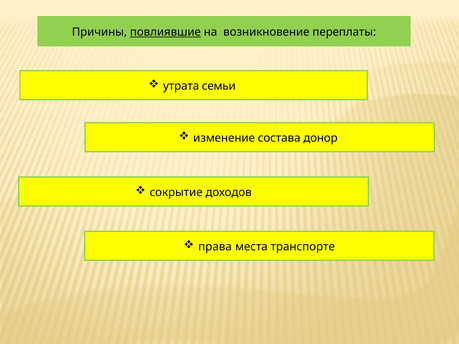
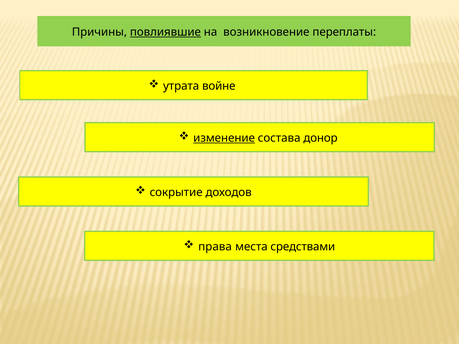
семьи: семьи -> войне
изменение underline: none -> present
транспорте: транспорте -> средствами
